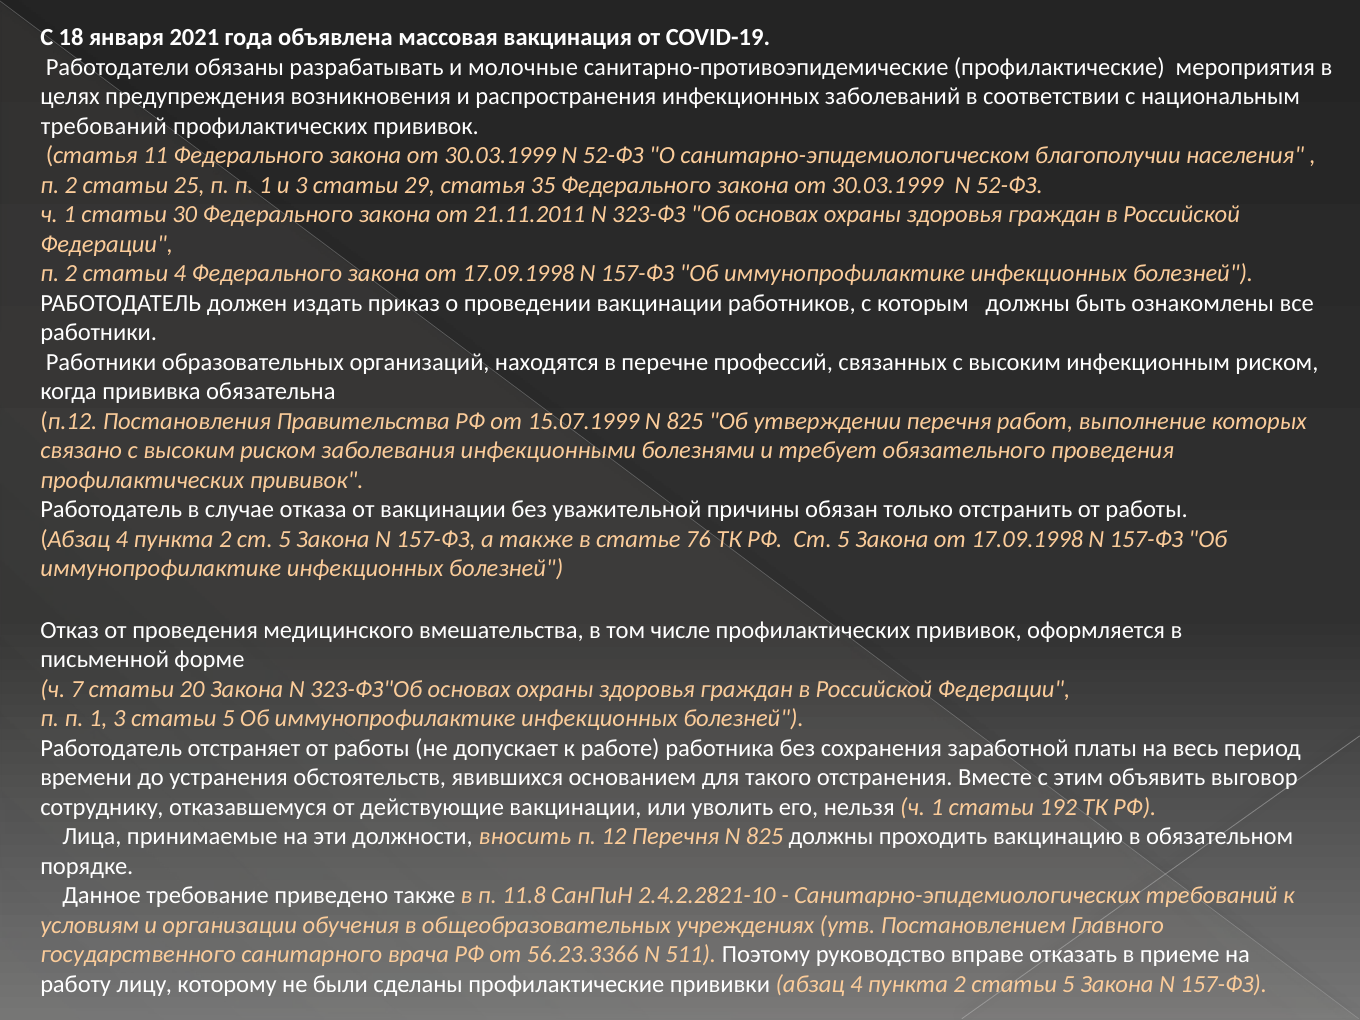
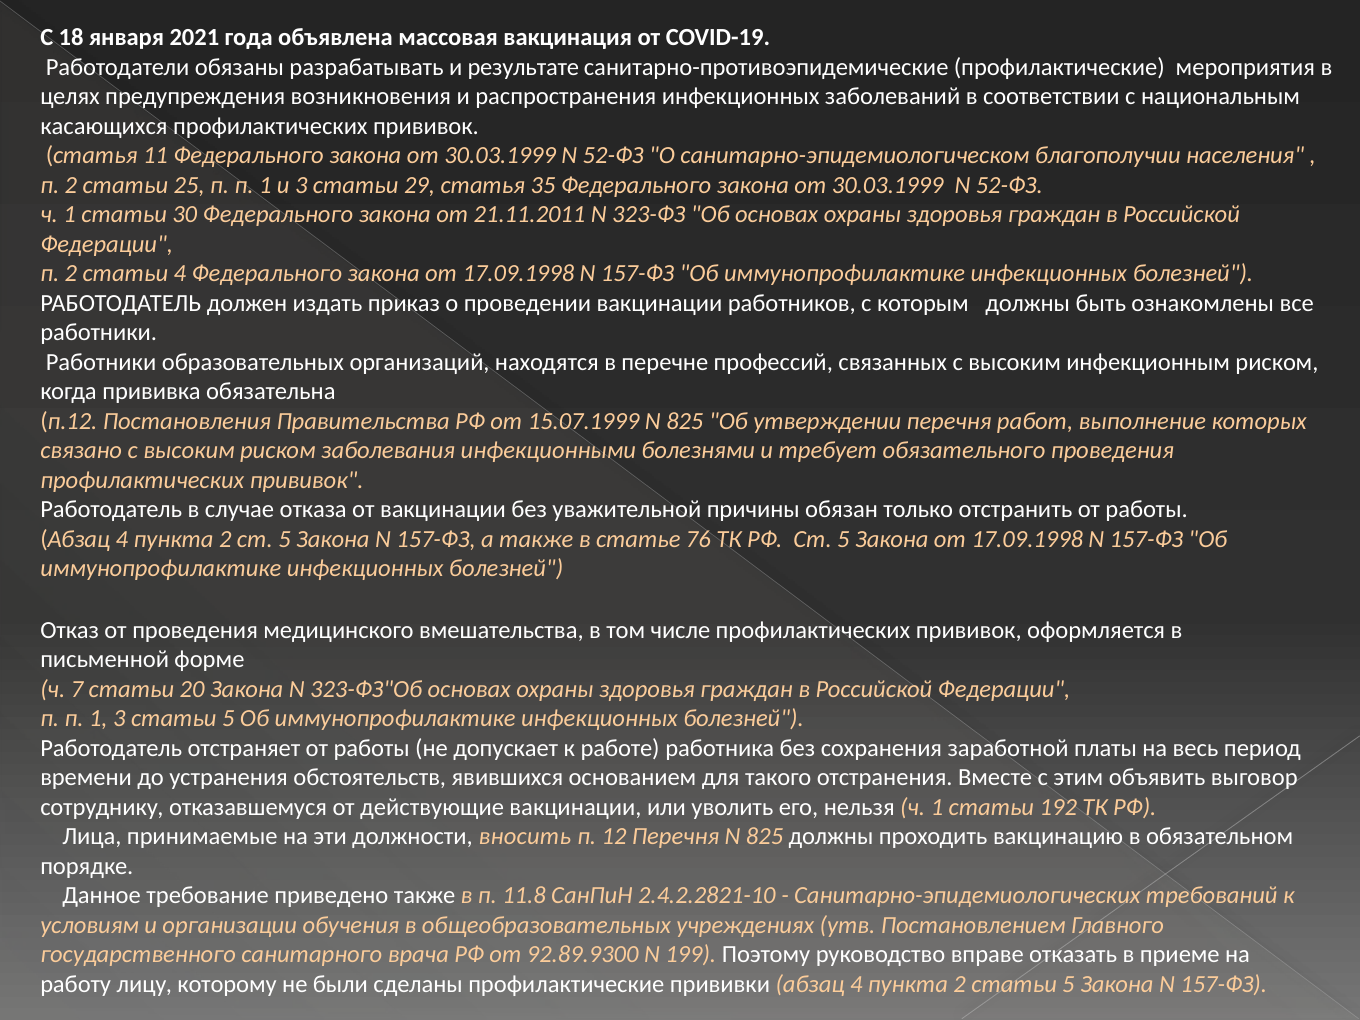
молочные: молочные -> результате
требований at (104, 126): требований -> касающихся
56.23.3366: 56.23.3366 -> 92.89.9300
511: 511 -> 199
